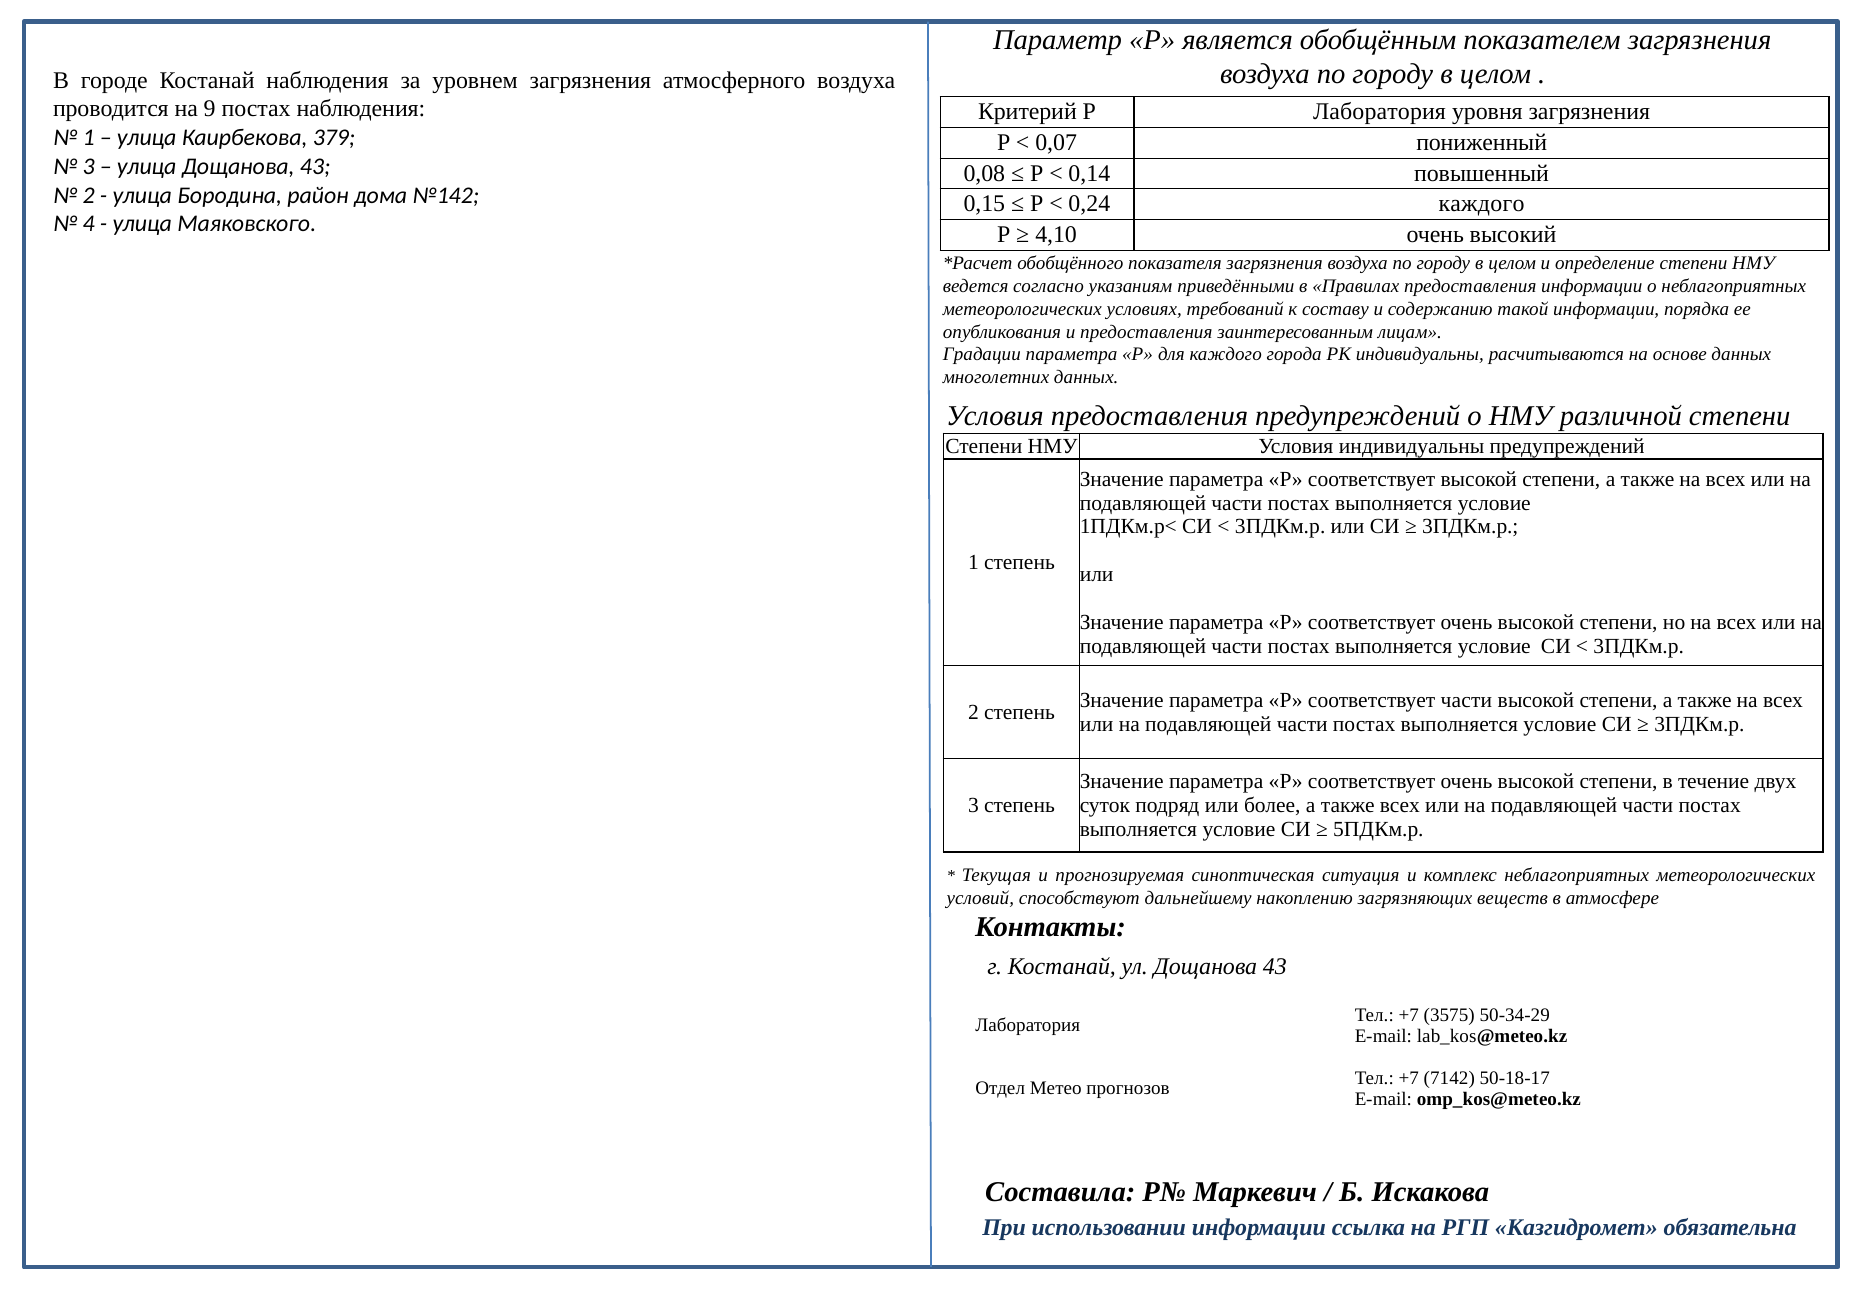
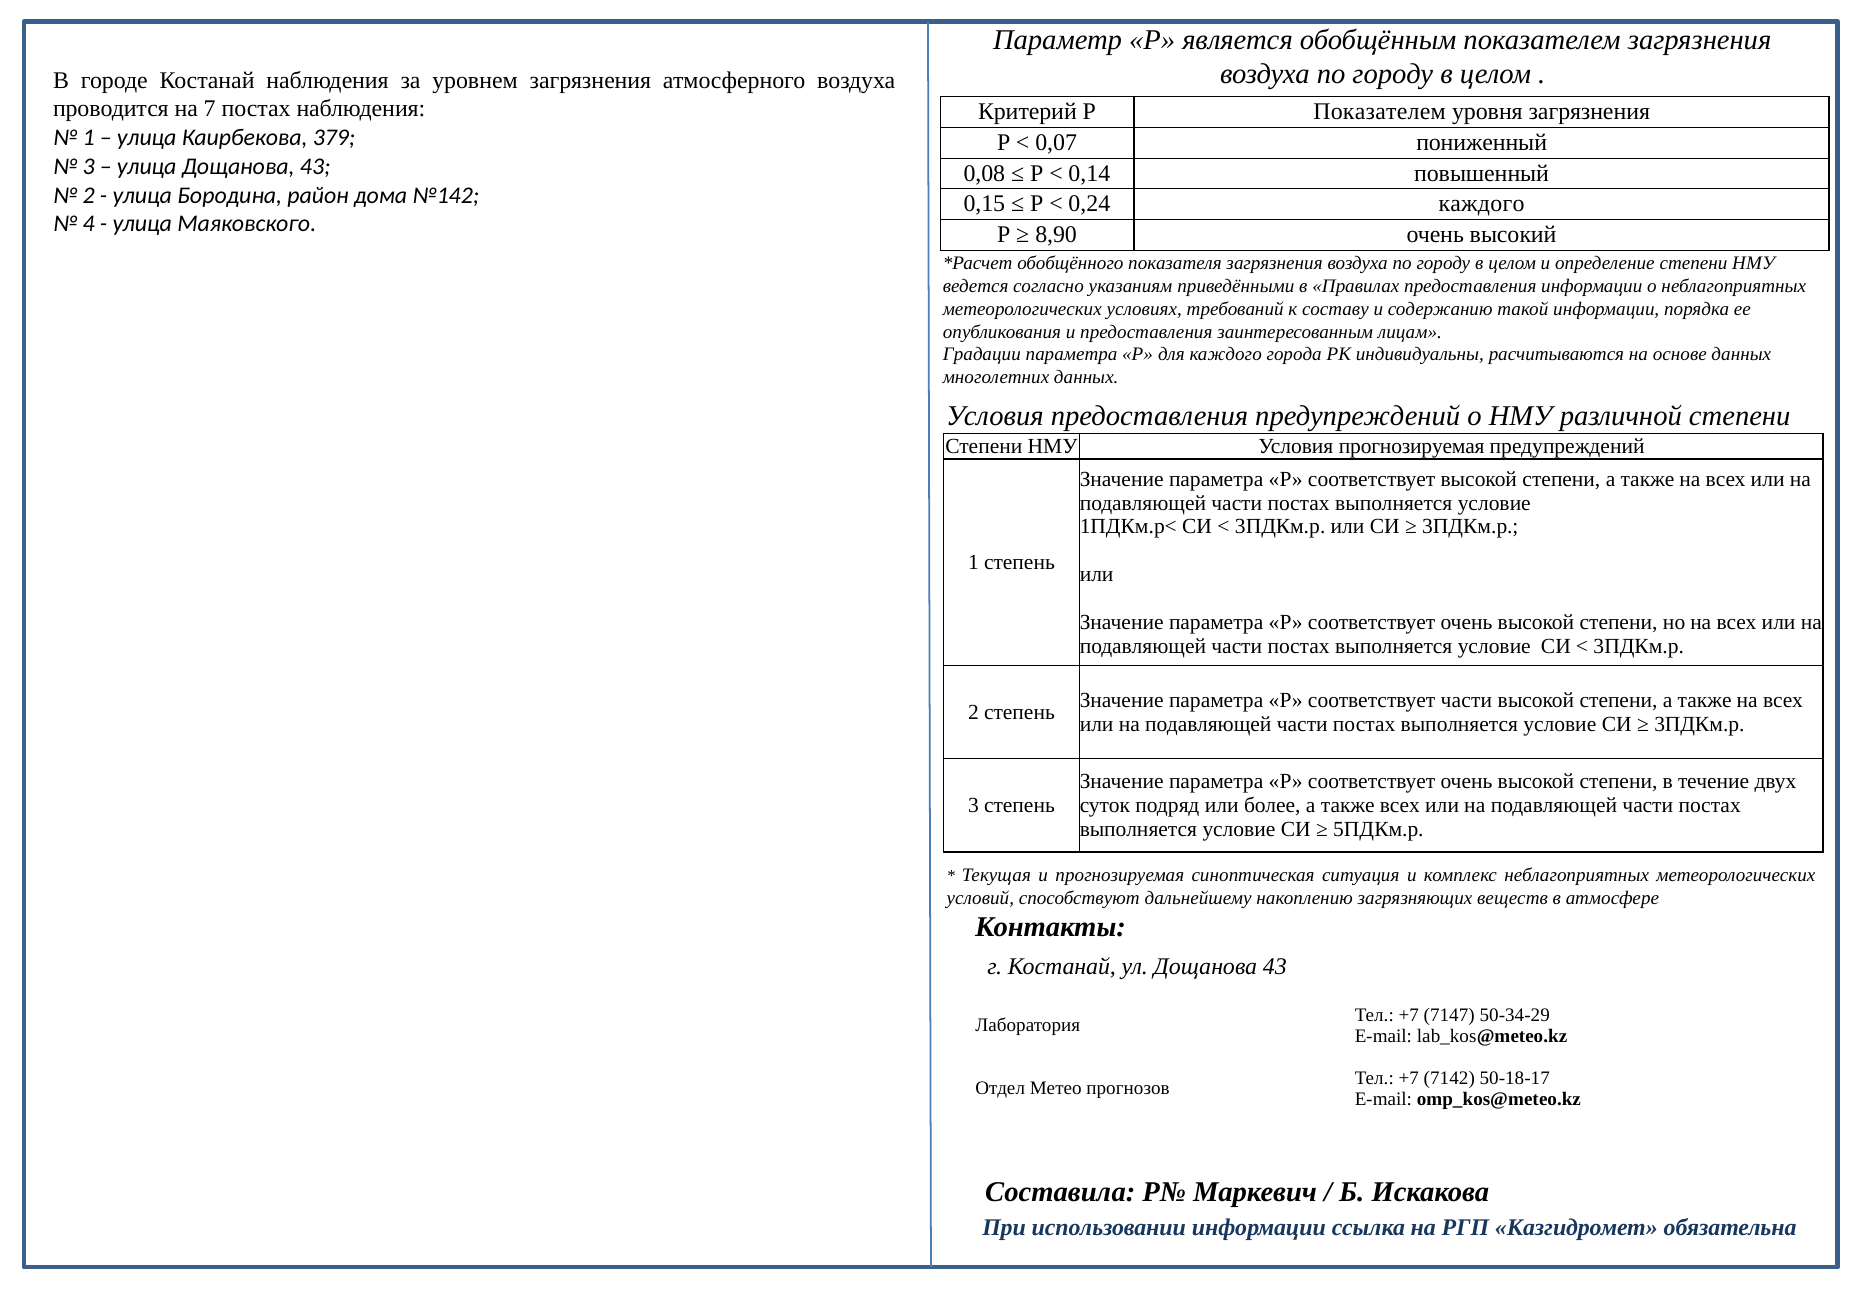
9: 9 -> 7
Р Лаборатория: Лаборатория -> Показателем
4,10: 4,10 -> 8,90
Условия индивидуальны: индивидуальны -> прогнозируемая
3575: 3575 -> 7147
